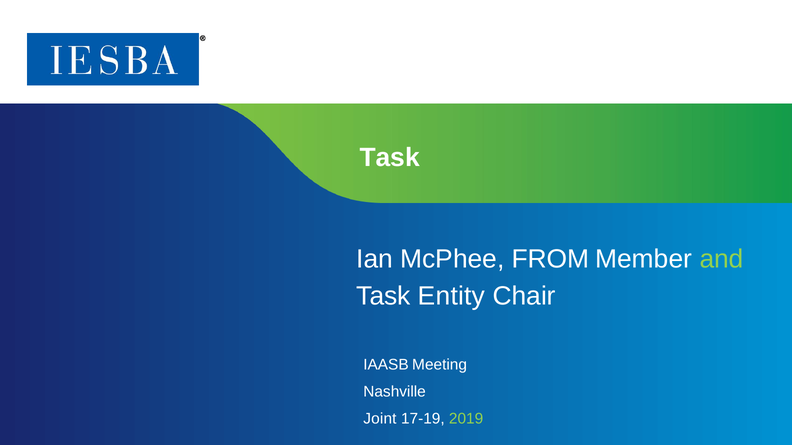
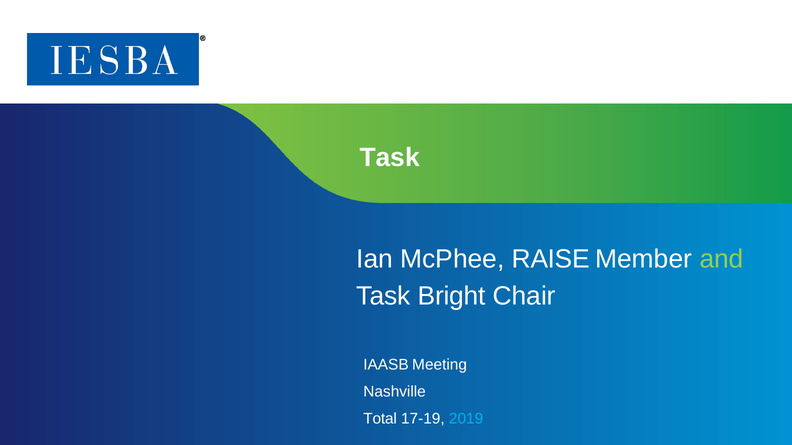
FROM: FROM -> RAISE
Entity: Entity -> Bright
Joint: Joint -> Total
2019 colour: light green -> light blue
